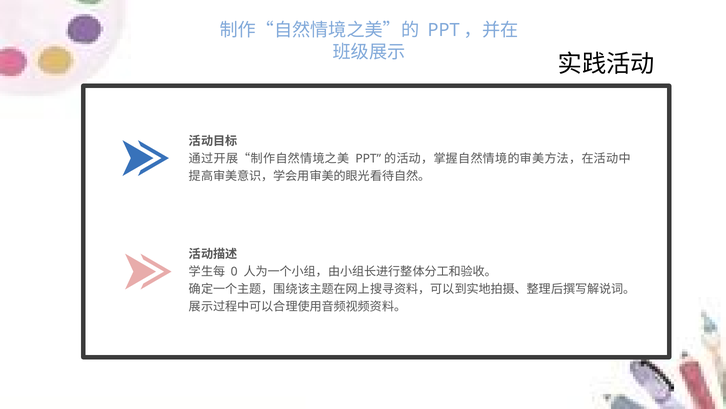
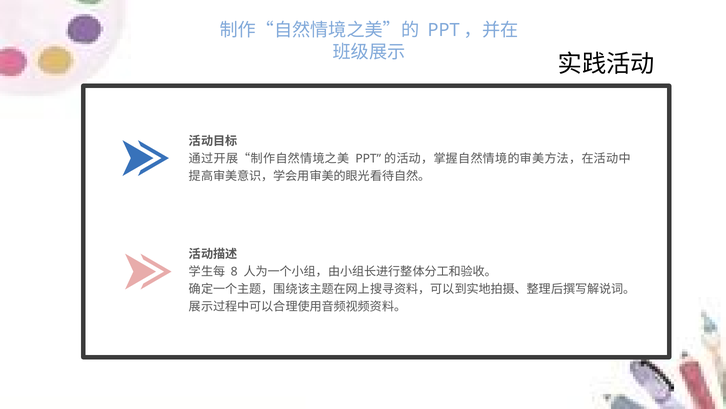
0: 0 -> 8
